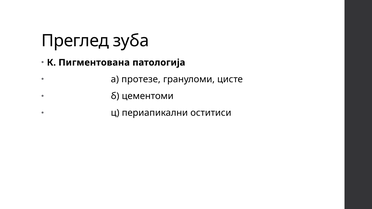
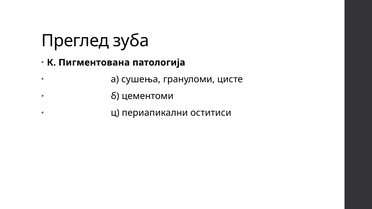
протезе: протезе -> сушења
